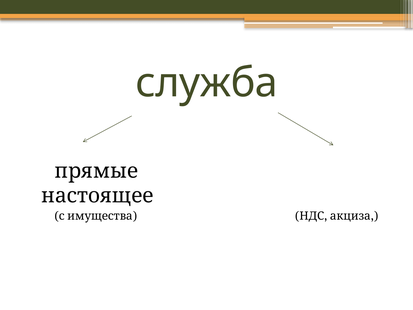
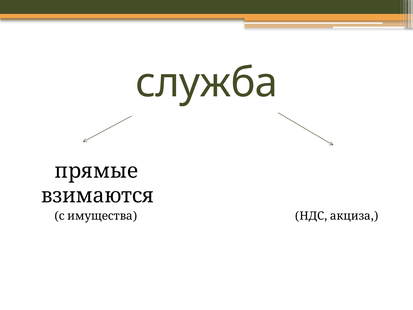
настоящее: настоящее -> взимаются
